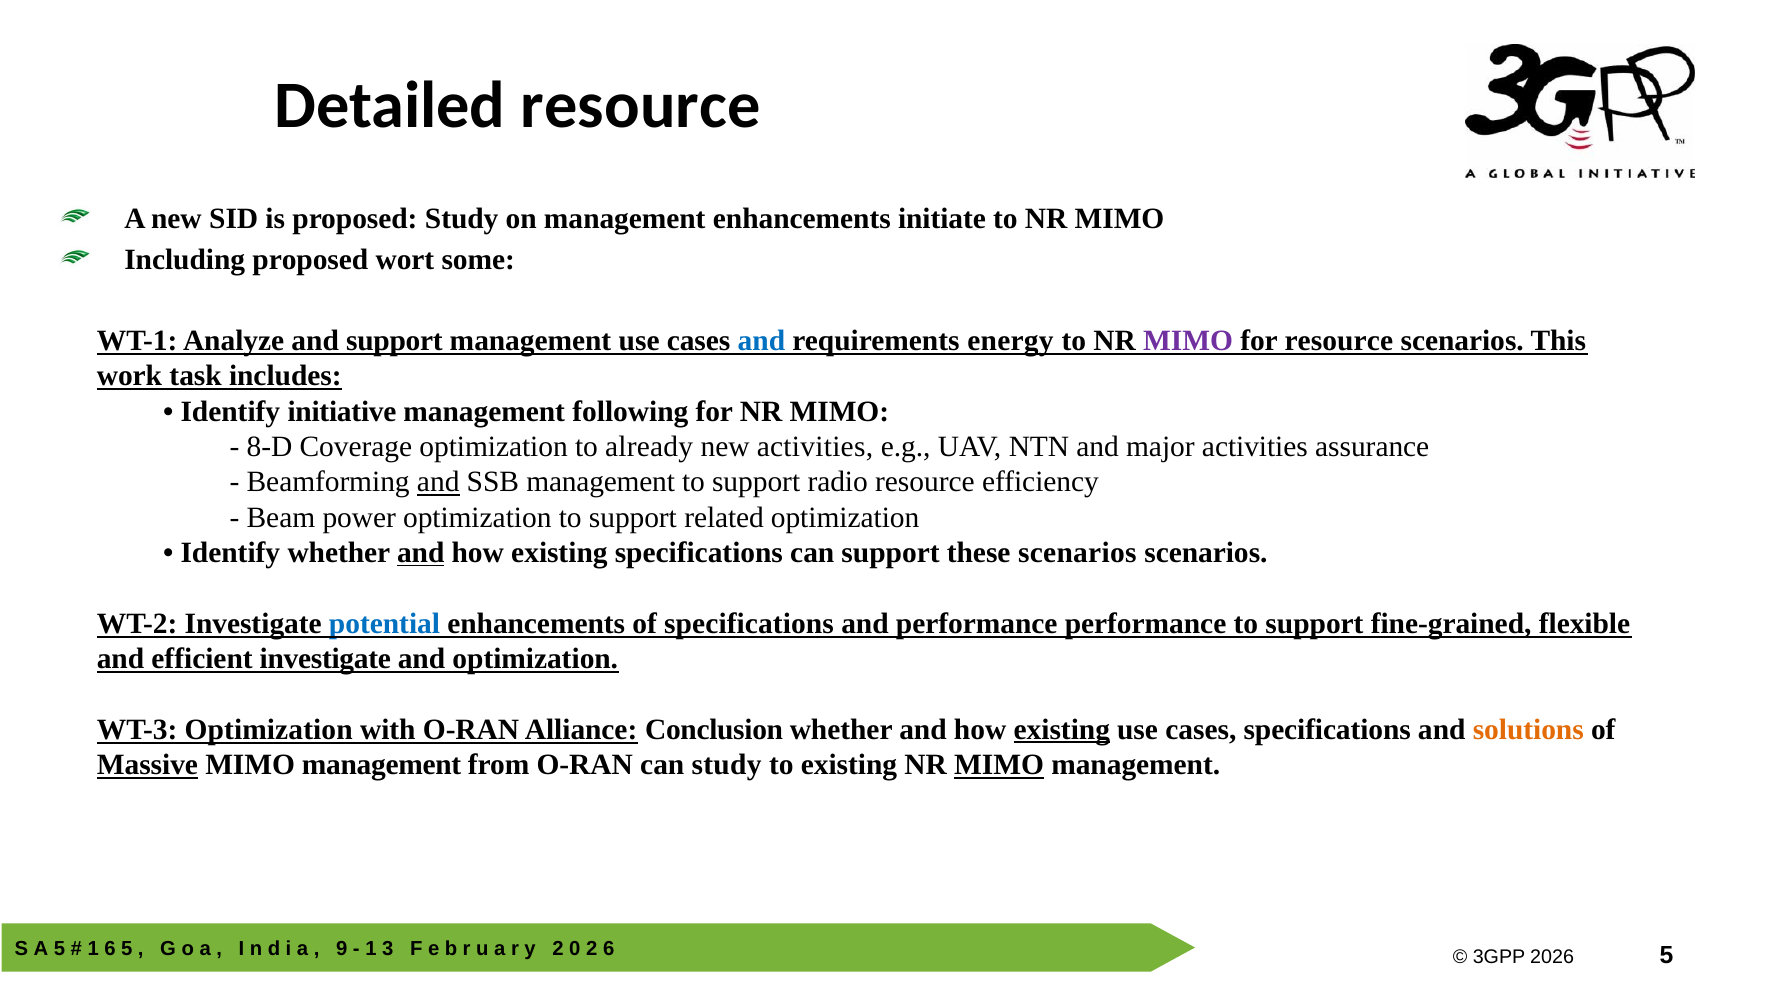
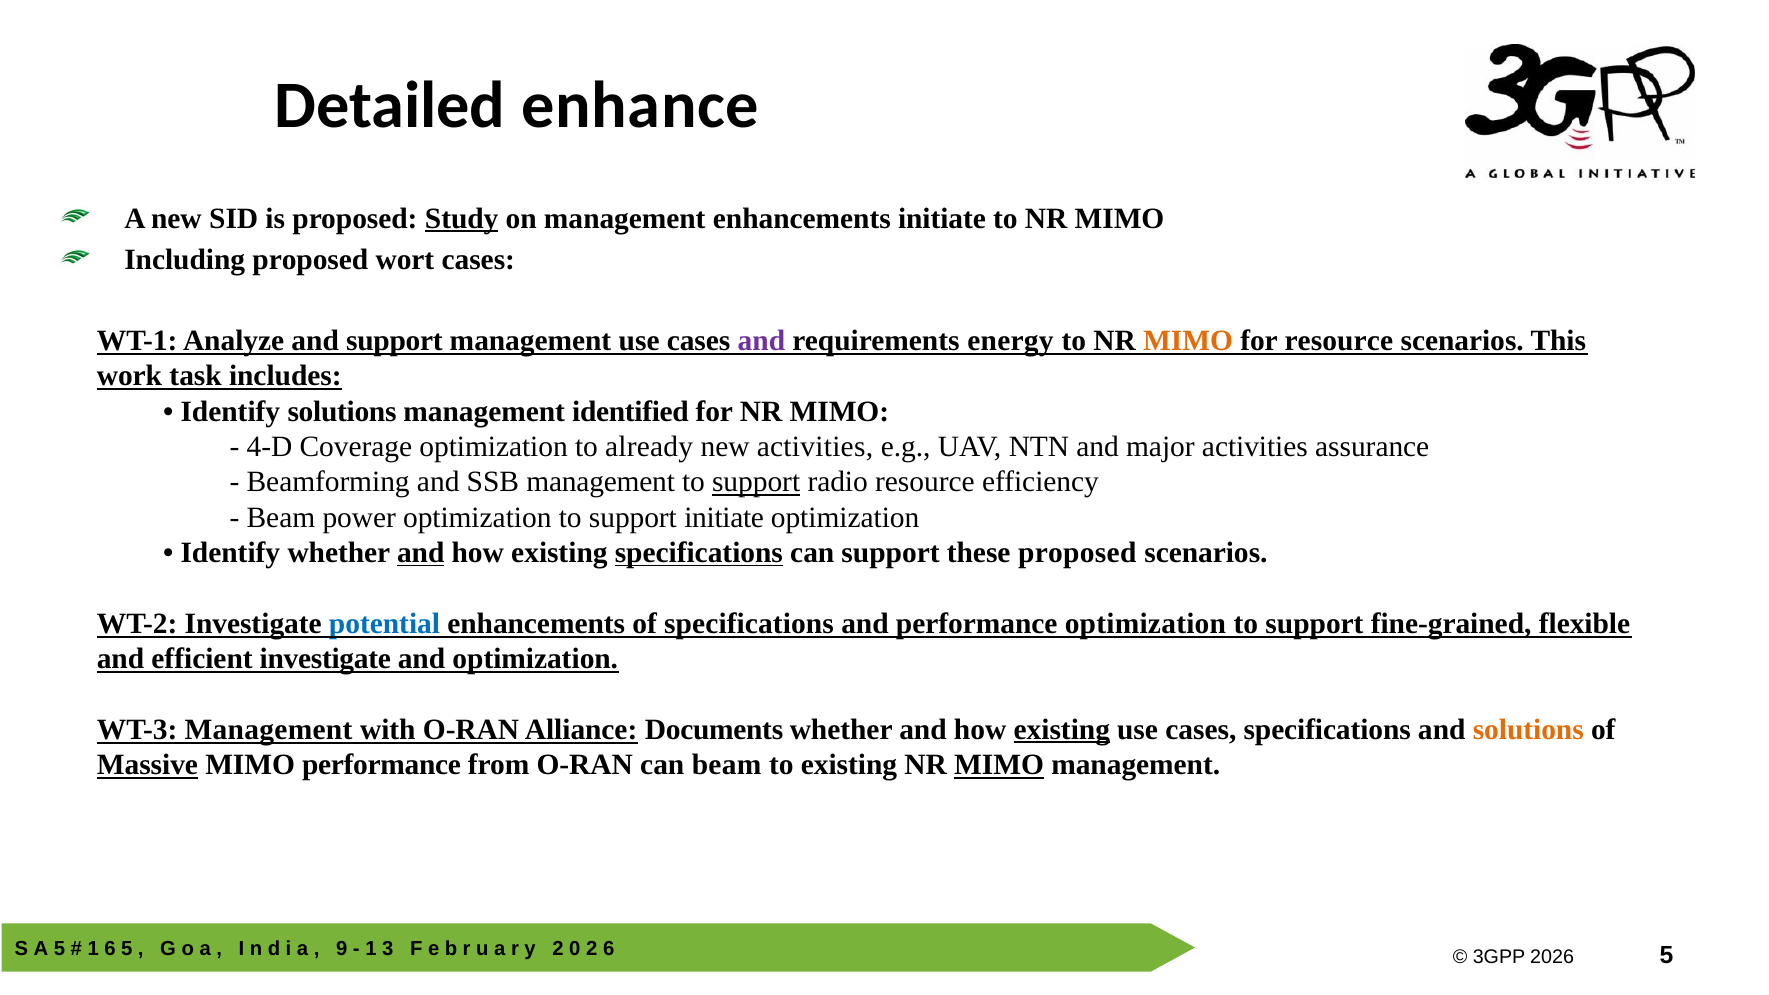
Detailed resource: resource -> enhance
Study at (462, 218) underline: none -> present
wort some: some -> cases
and at (761, 341) colour: blue -> purple
MIMO at (1188, 341) colour: purple -> orange
Identify initiative: initiative -> solutions
following: following -> identified
8-D: 8-D -> 4-D
and at (438, 482) underline: present -> none
support at (756, 482) underline: none -> present
support related: related -> initiate
specifications at (699, 553) underline: none -> present
these scenarios: scenarios -> proposed
performance performance: performance -> optimization
WT-3 Optimization: Optimization -> Management
Conclusion: Conclusion -> Documents
management at (382, 765): management -> performance
can study: study -> beam
